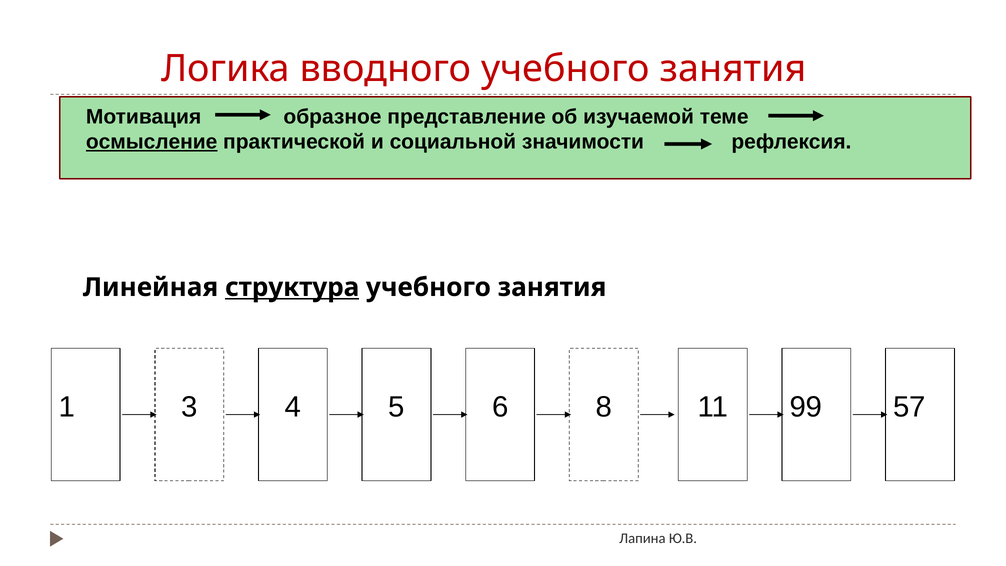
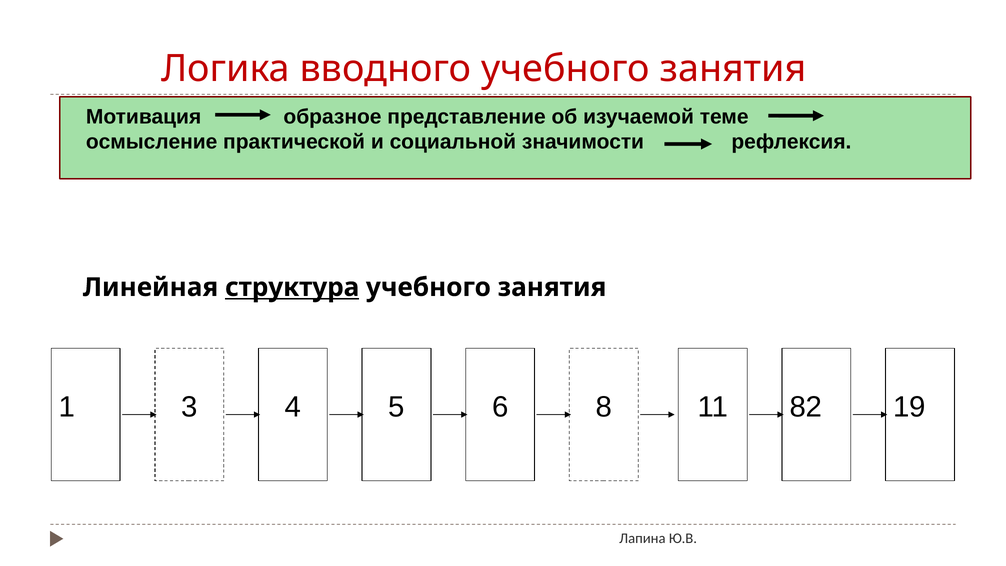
осмысление underline: present -> none
99: 99 -> 82
57: 57 -> 19
